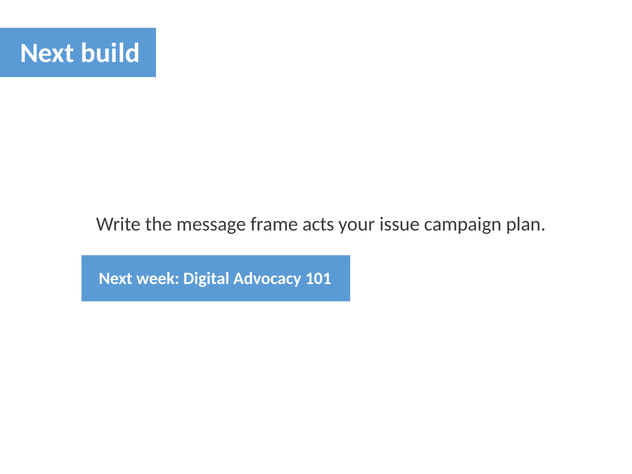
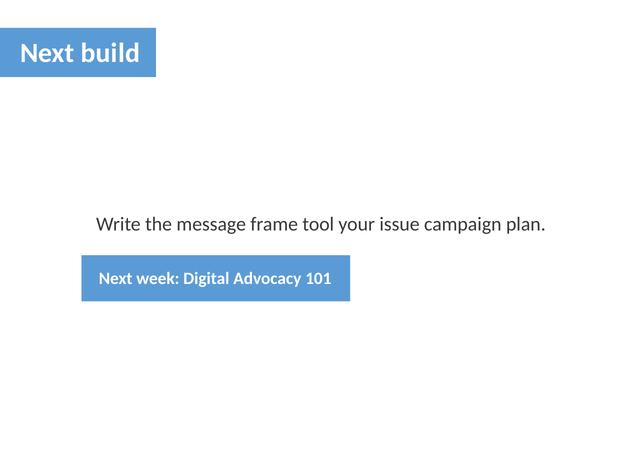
acts: acts -> tool
